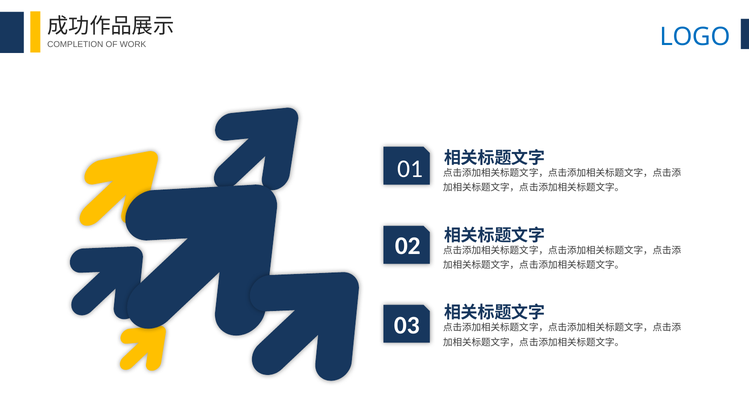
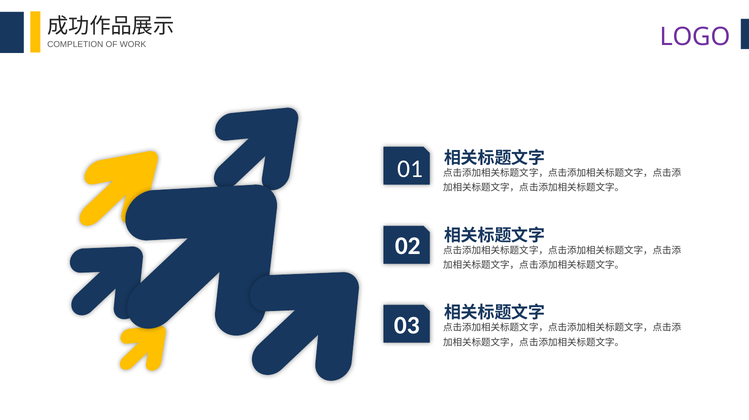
LOGO colour: blue -> purple
